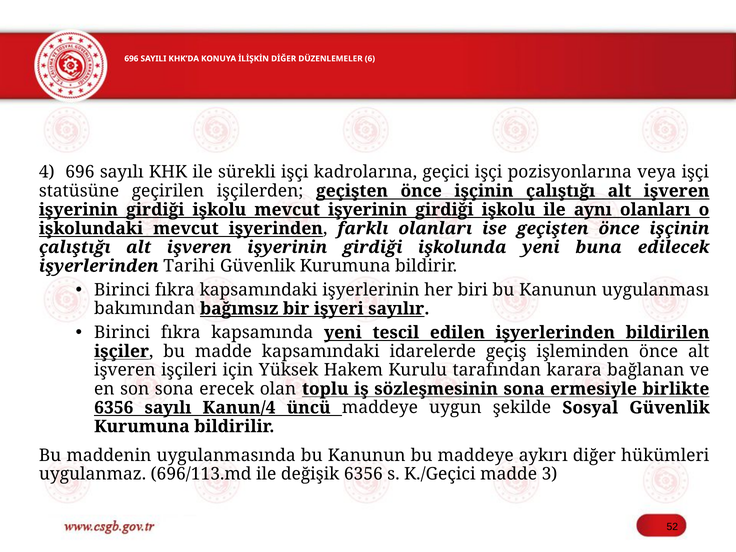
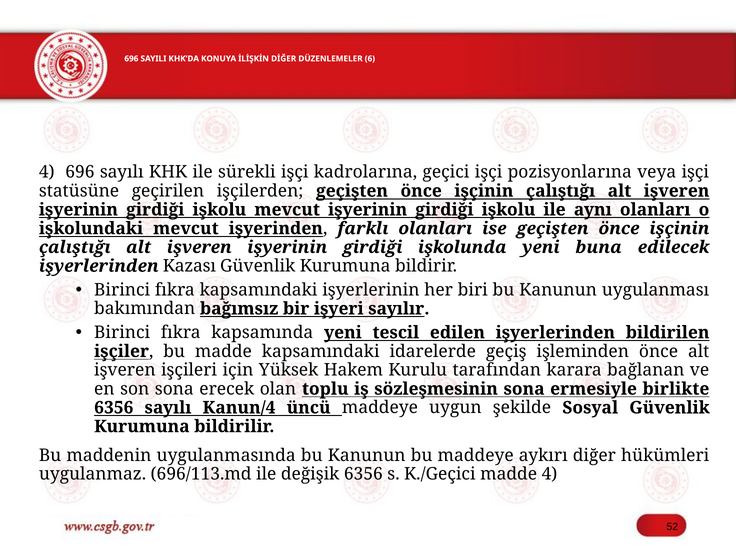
Tarihi: Tarihi -> Kazası
madde 3: 3 -> 4
